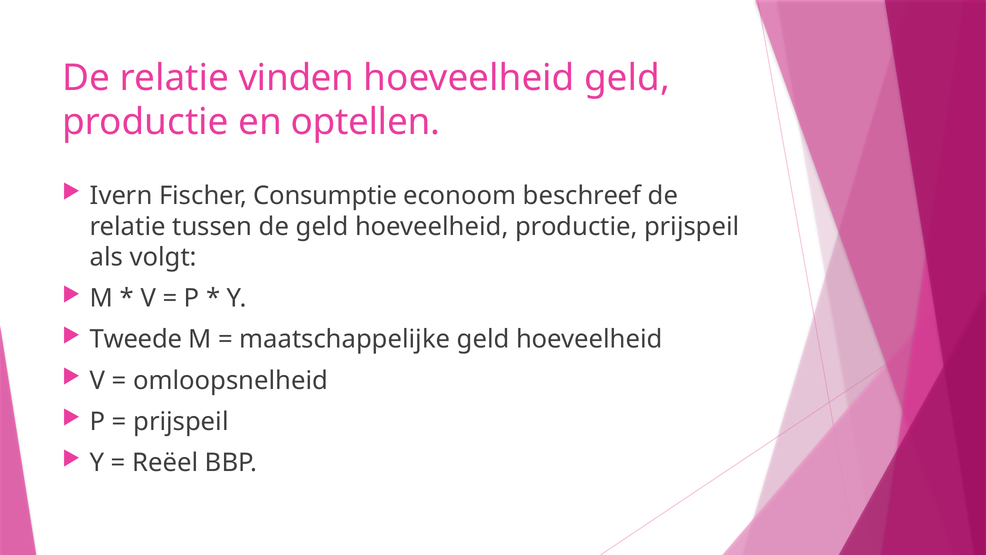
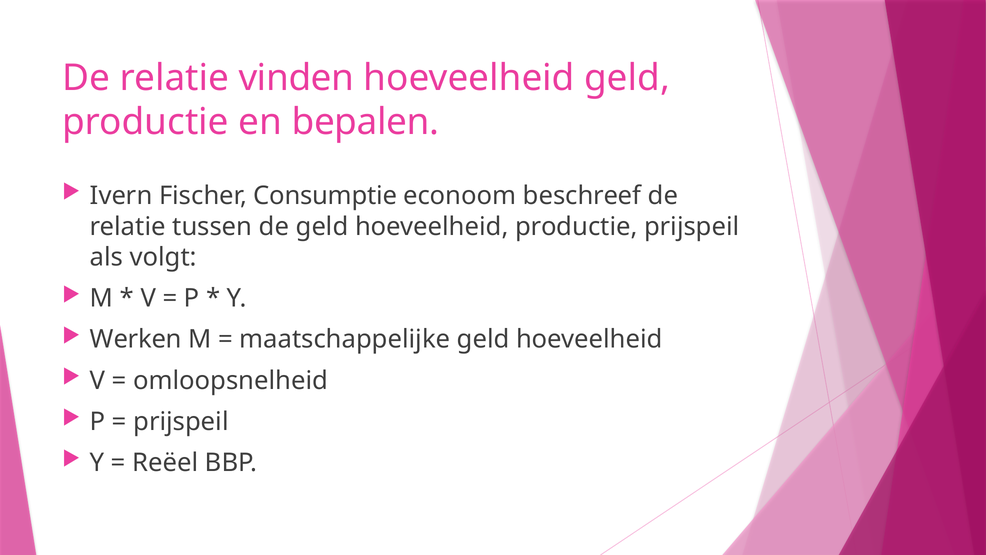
optellen: optellen -> bepalen
Tweede: Tweede -> Werken
